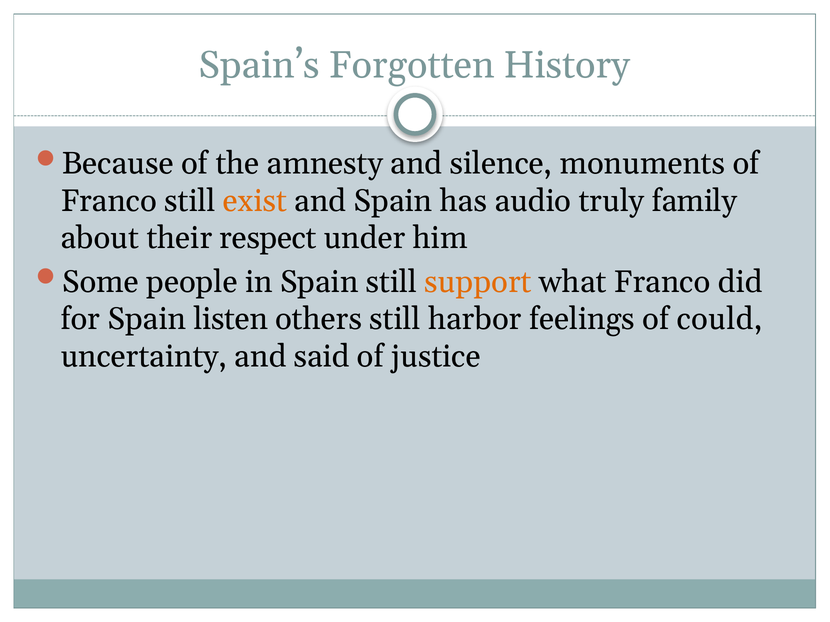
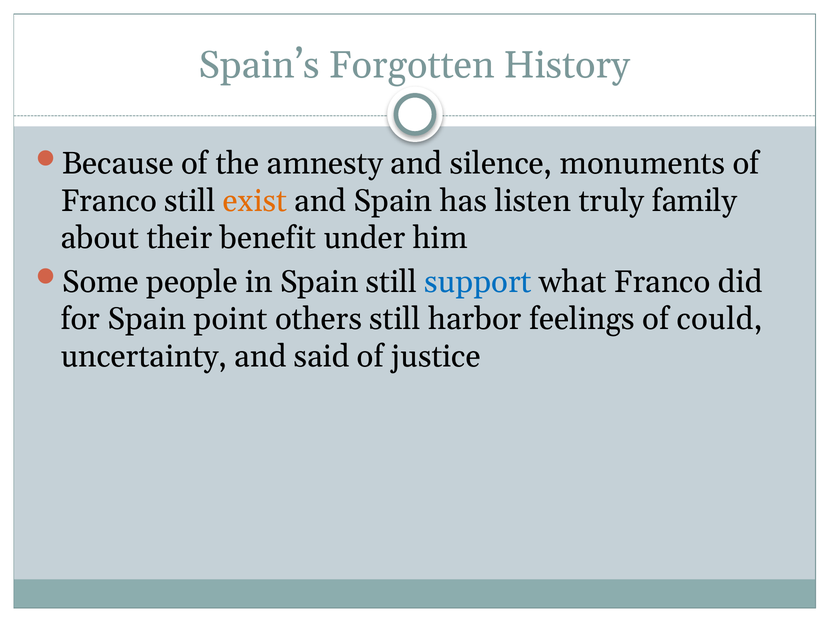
audio: audio -> listen
respect: respect -> benefit
support colour: orange -> blue
listen: listen -> point
